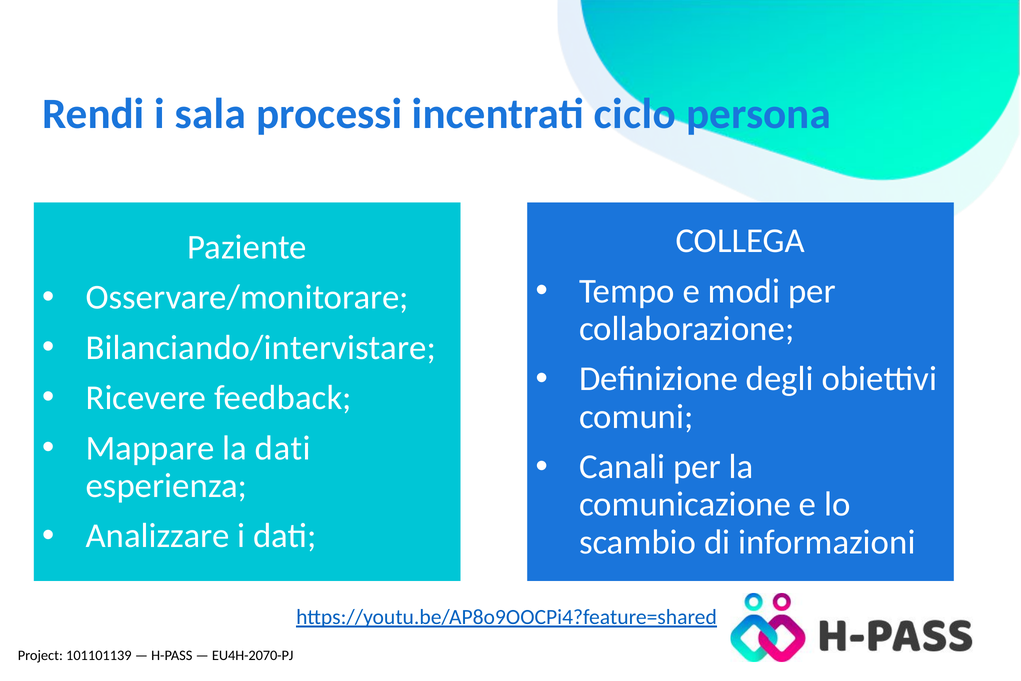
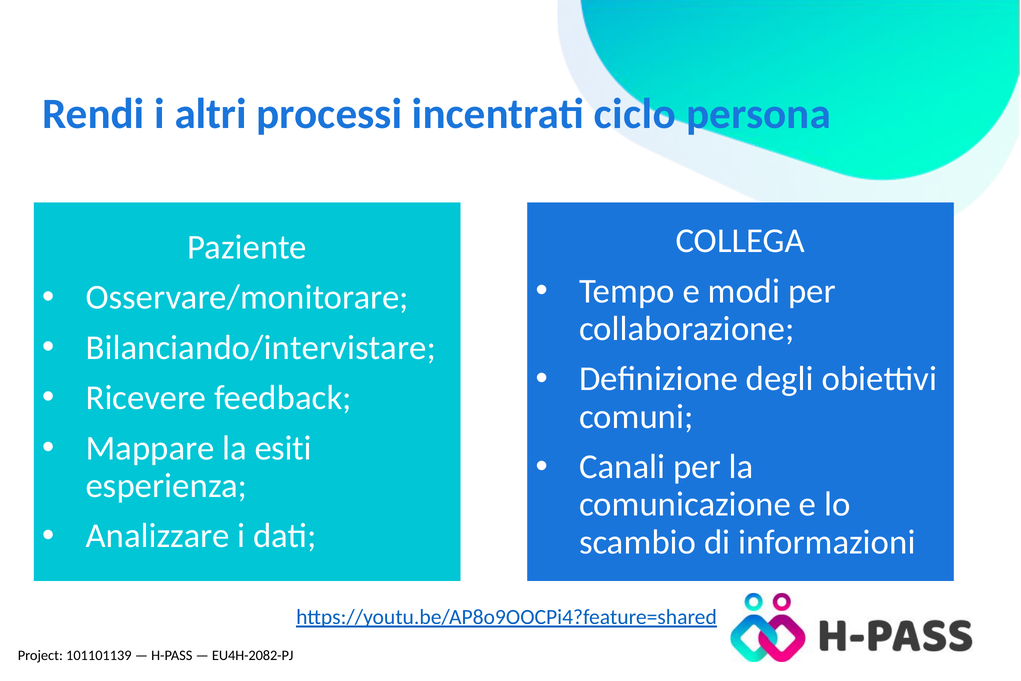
sala: sala -> altri
la dati: dati -> esiti
EU4H-2070-PJ: EU4H-2070-PJ -> EU4H-2082-PJ
